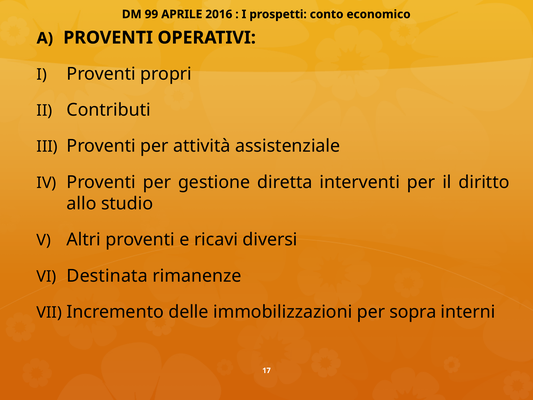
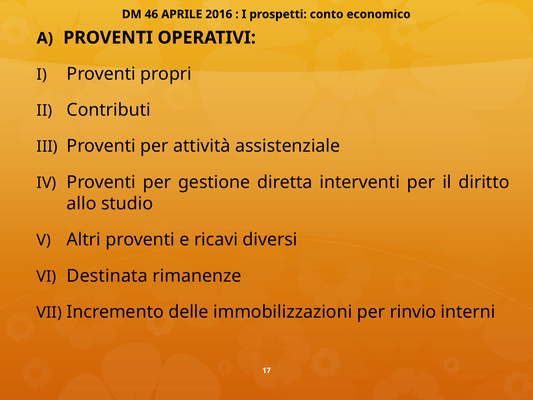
99: 99 -> 46
sopra: sopra -> rinvio
